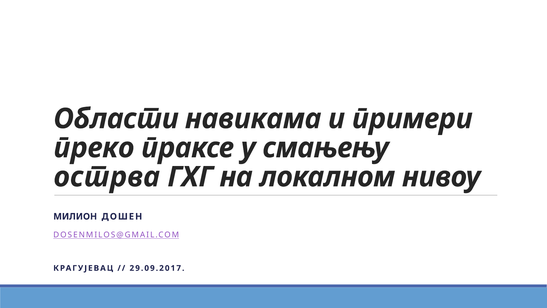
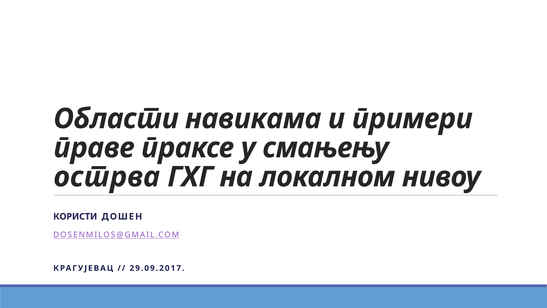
преко: преко -> праве
МИЛИОН: МИЛИОН -> КОРИСТИ
